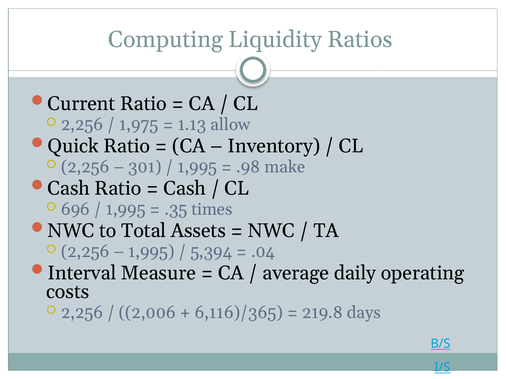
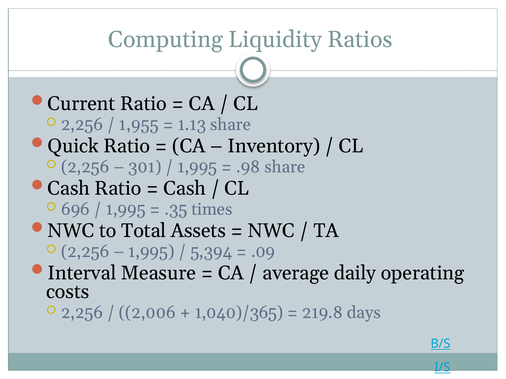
1,975: 1,975 -> 1,955
1.13 allow: allow -> share
.98 make: make -> share
.04: .04 -> .09
6,116)/365: 6,116)/365 -> 1,040)/365
